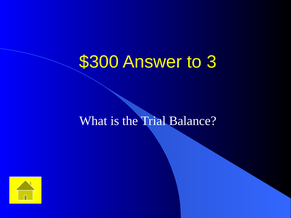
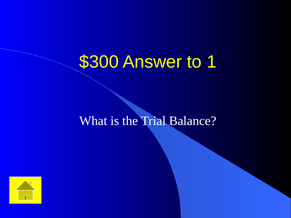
3: 3 -> 1
